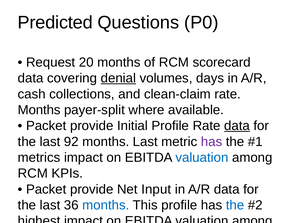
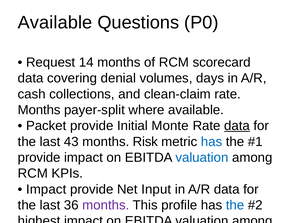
Predicted at (55, 23): Predicted -> Available
20: 20 -> 14
denial at (118, 78) underline: present -> none
Initial Profile: Profile -> Monte
92: 92 -> 43
months Last: Last -> Risk
has at (212, 142) colour: purple -> blue
metrics at (39, 157): metrics -> provide
Packet at (46, 189): Packet -> Impact
months at (106, 205) colour: blue -> purple
